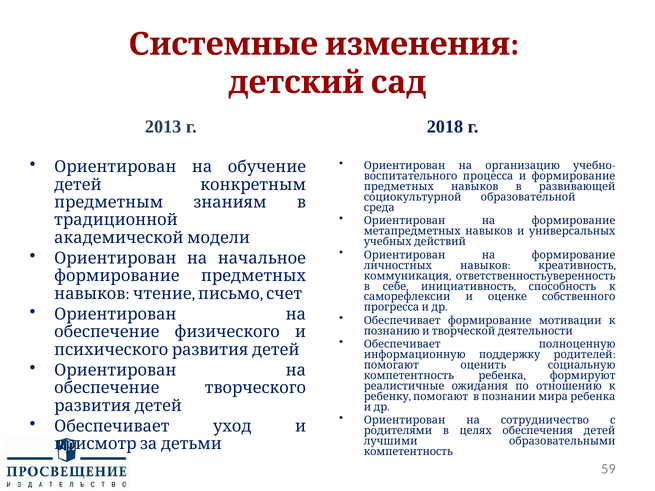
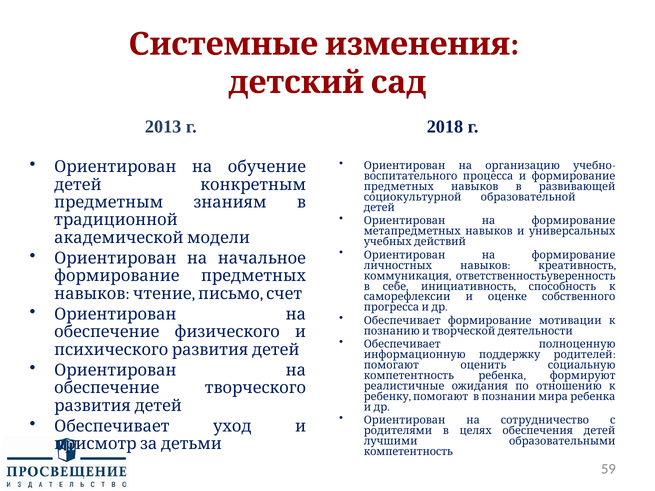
среда at (379, 208): среда -> детей
